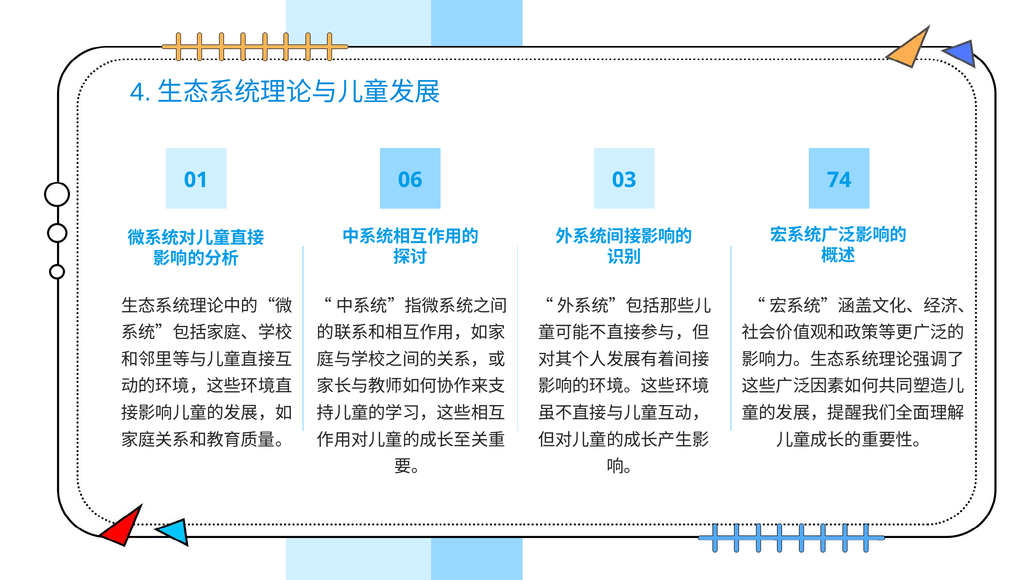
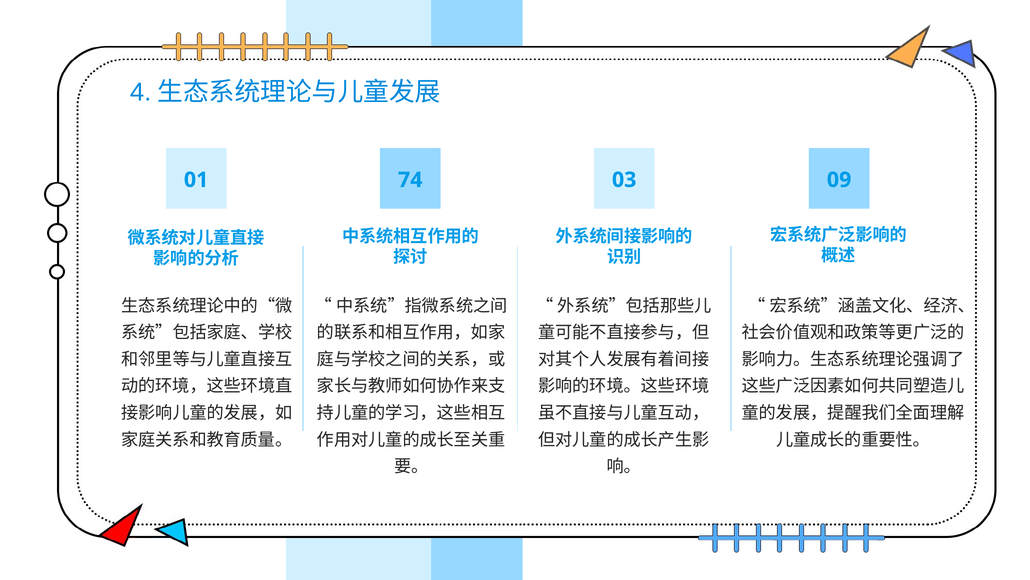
06: 06 -> 74
74: 74 -> 09
